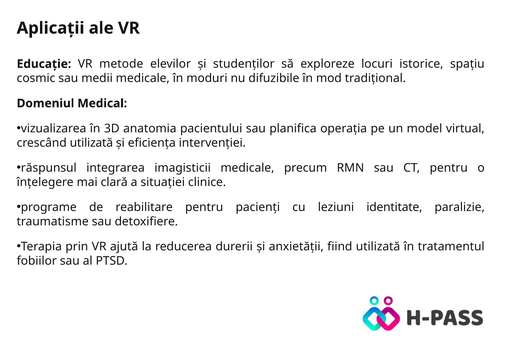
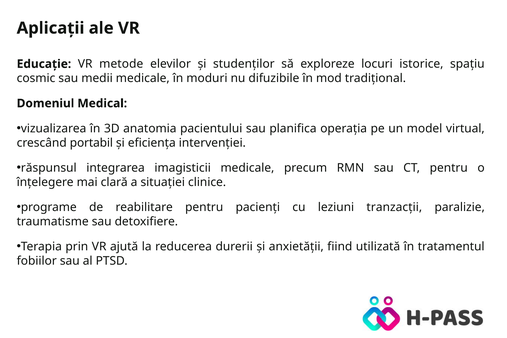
crescând utilizată: utilizată -> portabil
identitate: identitate -> tranzacții
